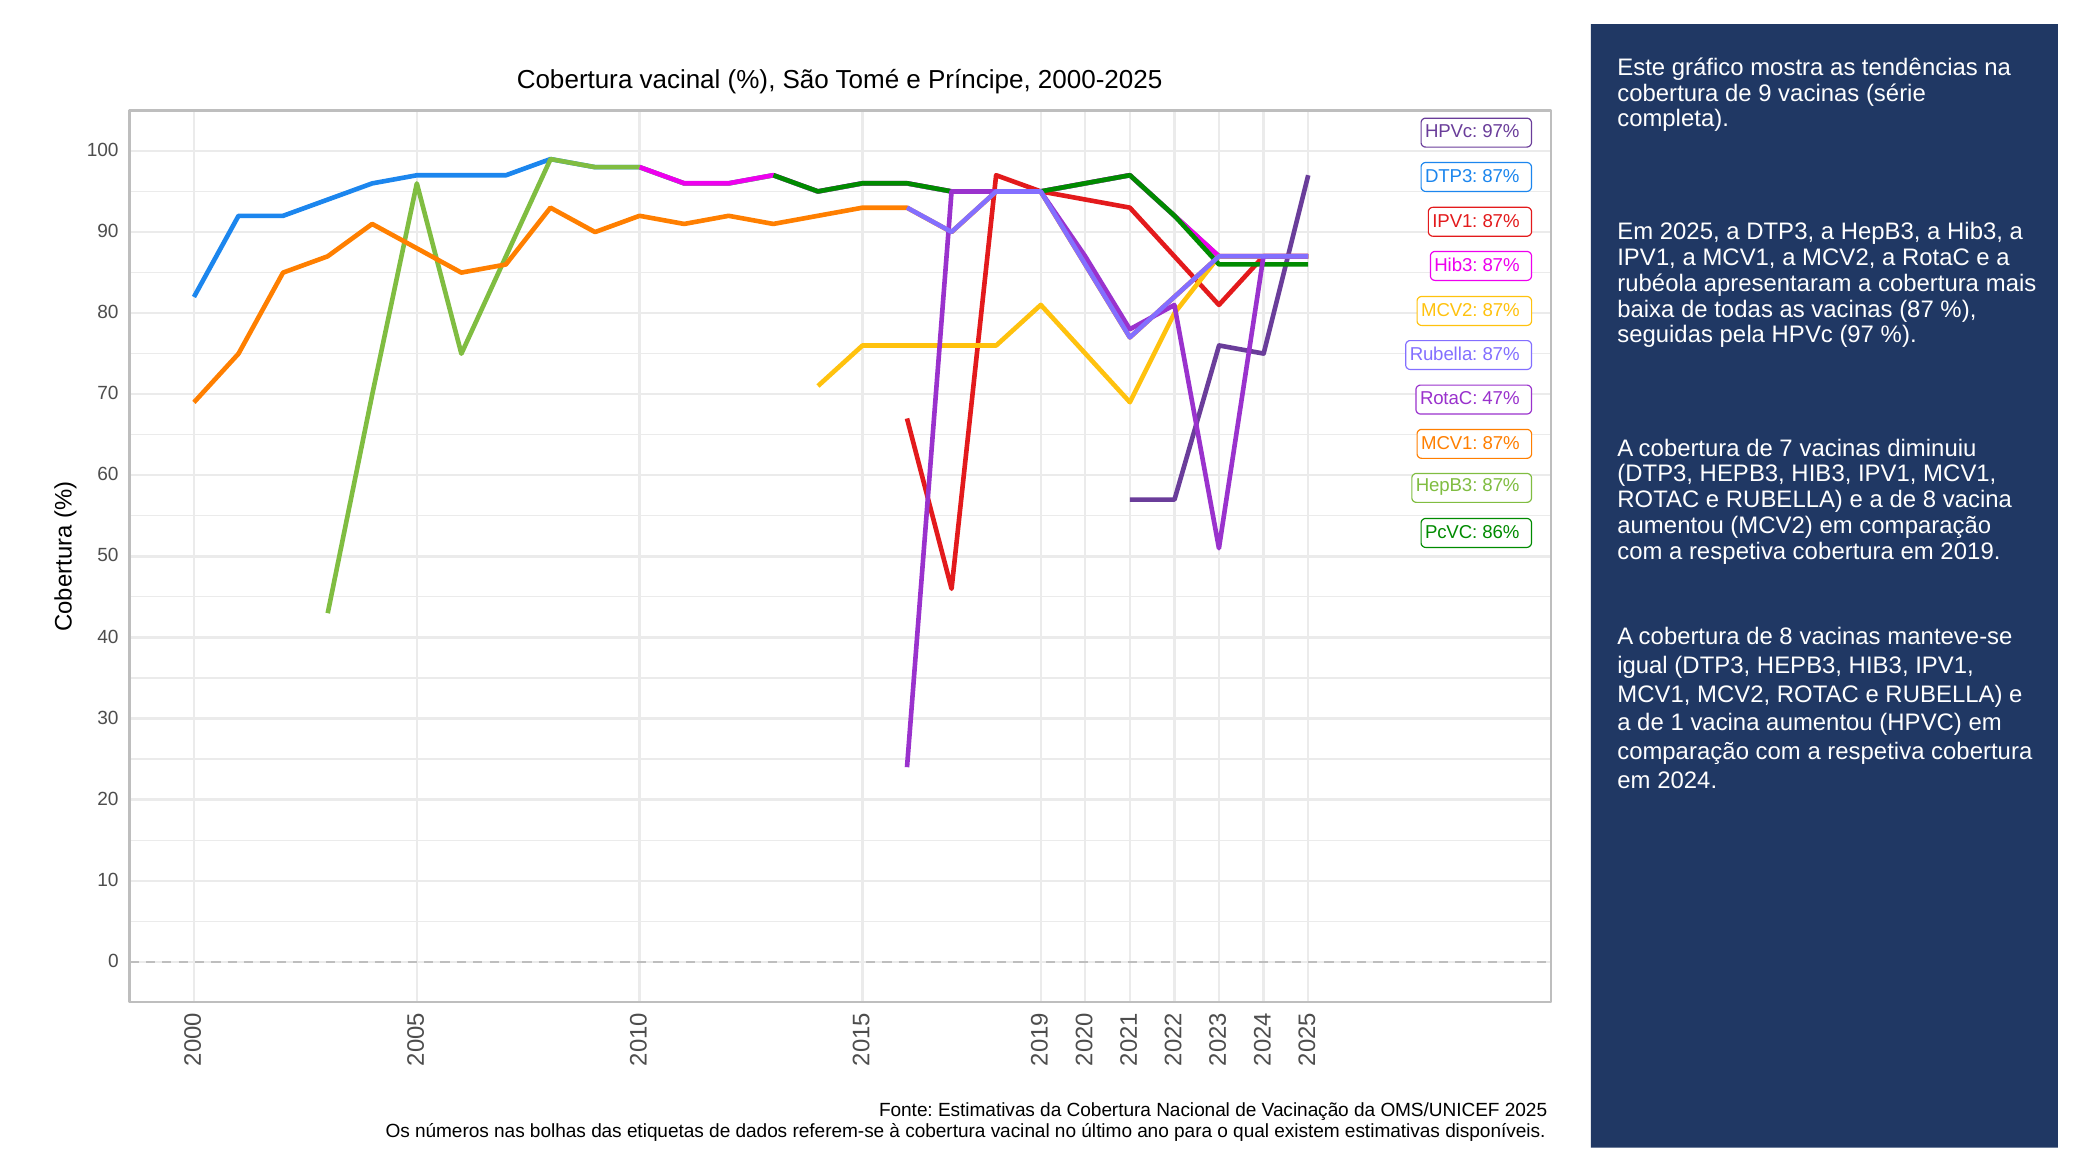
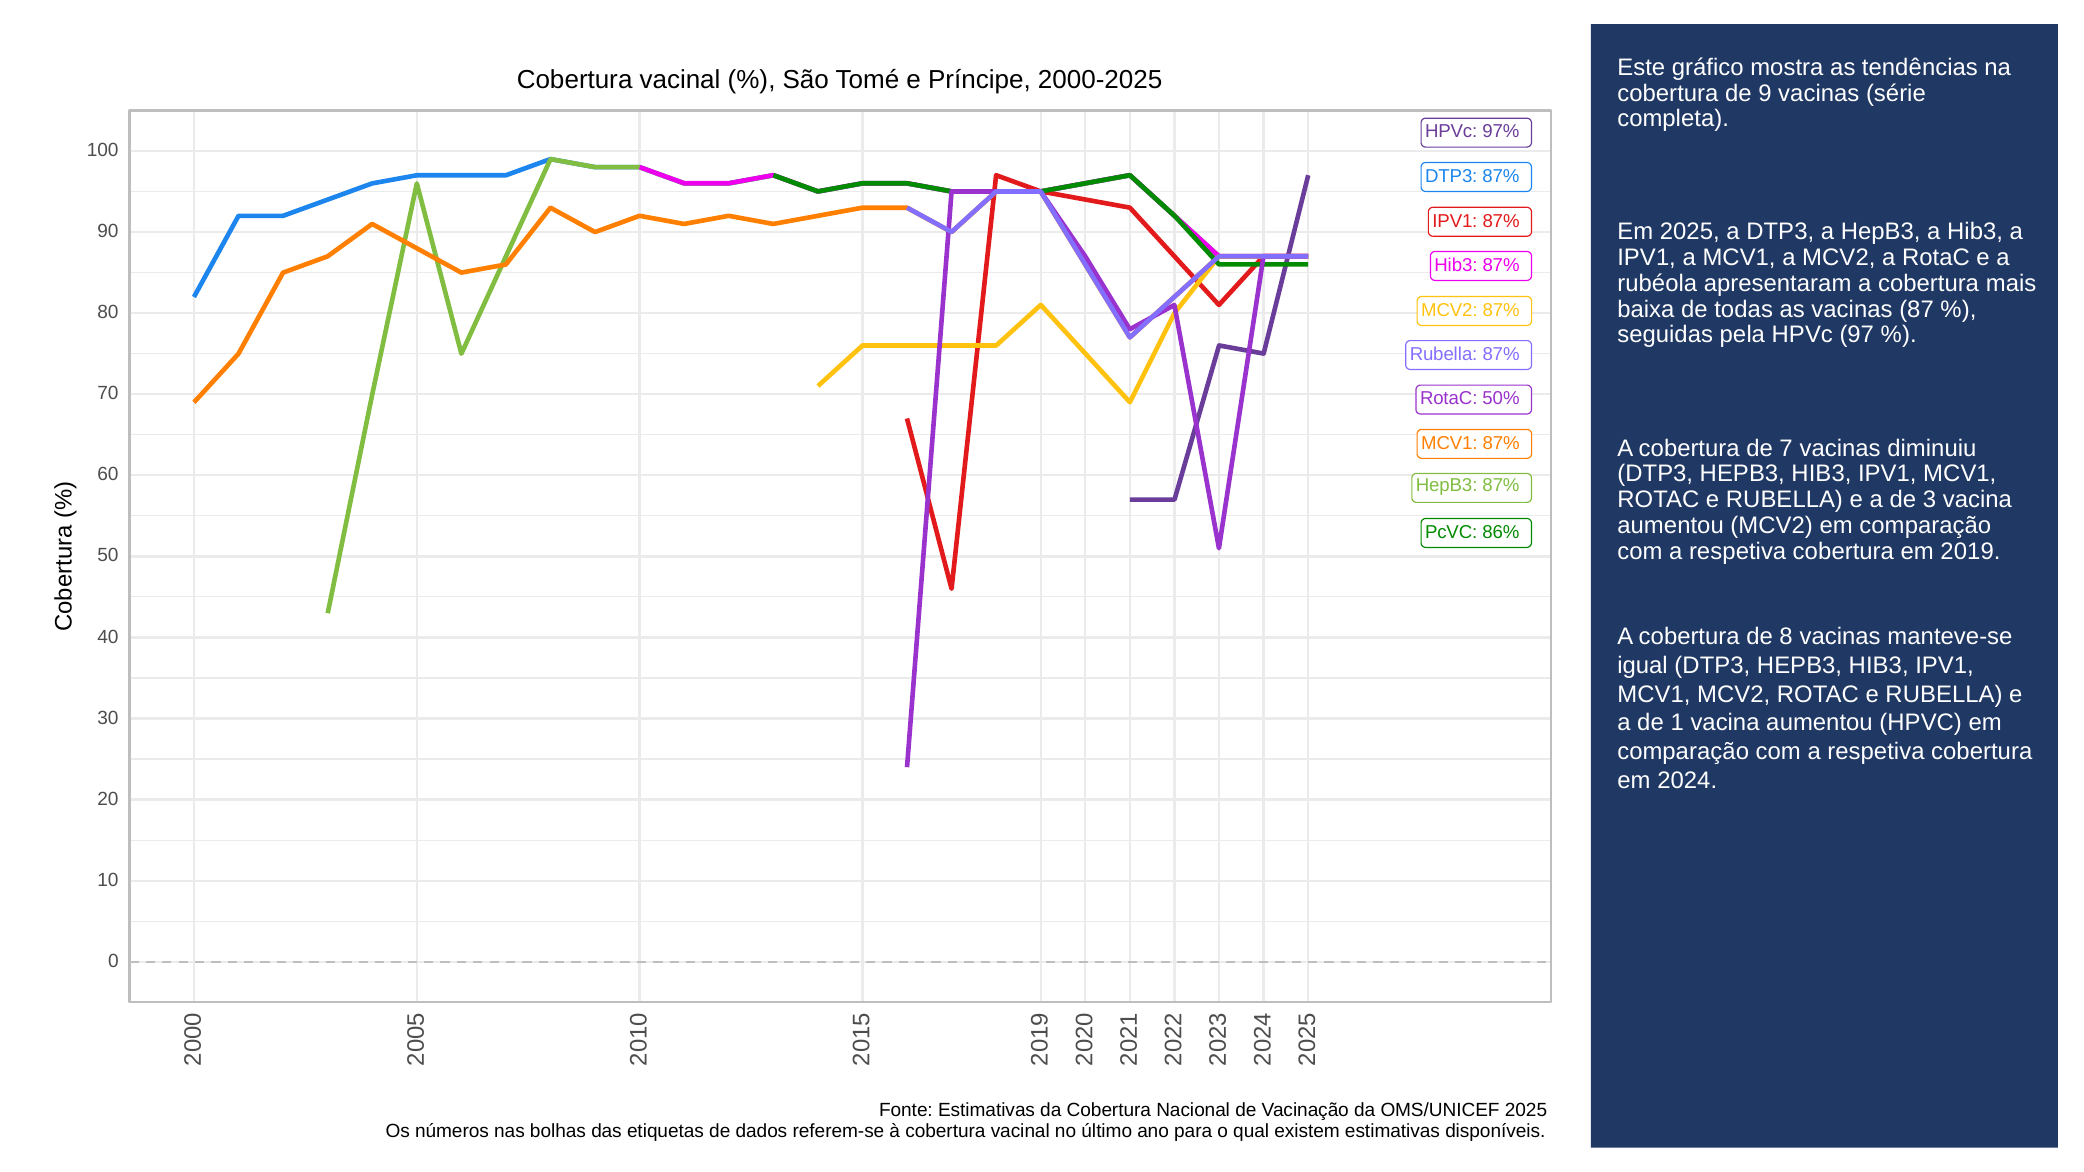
47%: 47% -> 50%
a de 8: 8 -> 3
